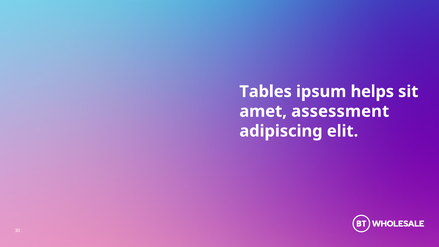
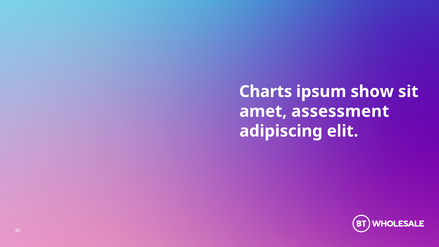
Tables: Tables -> Charts
helps: helps -> show
